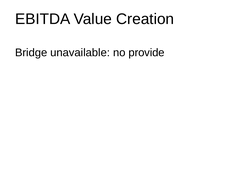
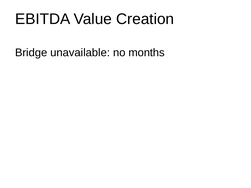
provide: provide -> months
